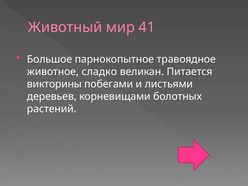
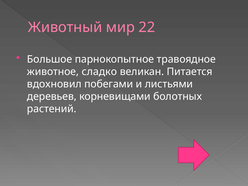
41: 41 -> 22
викторины: викторины -> вдохновил
